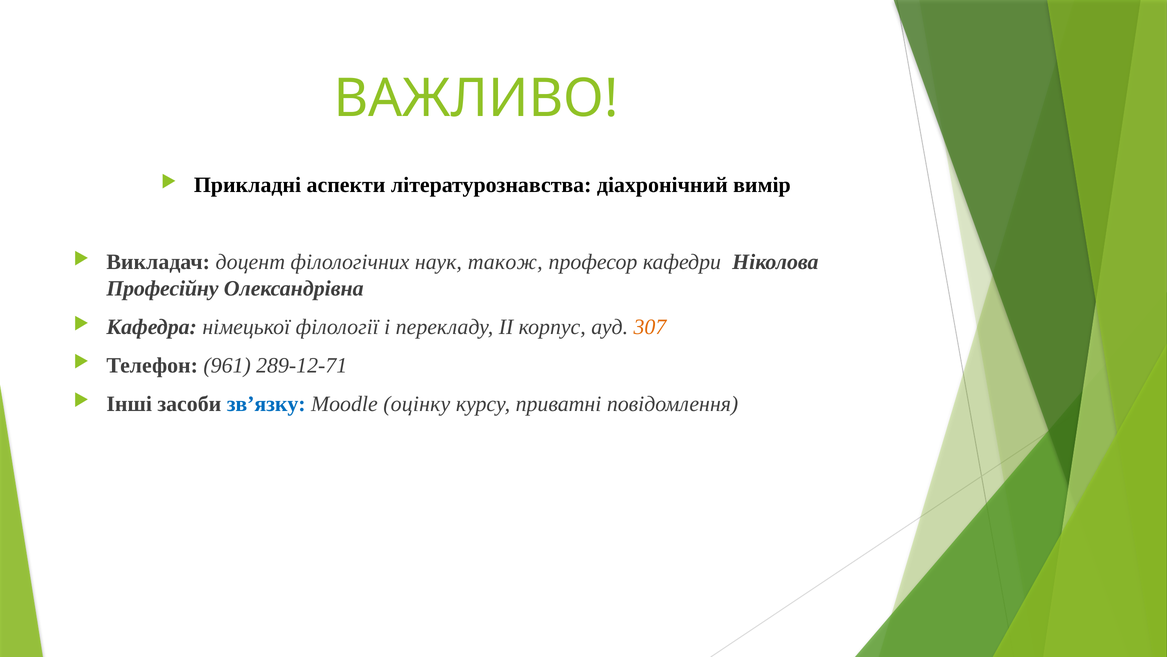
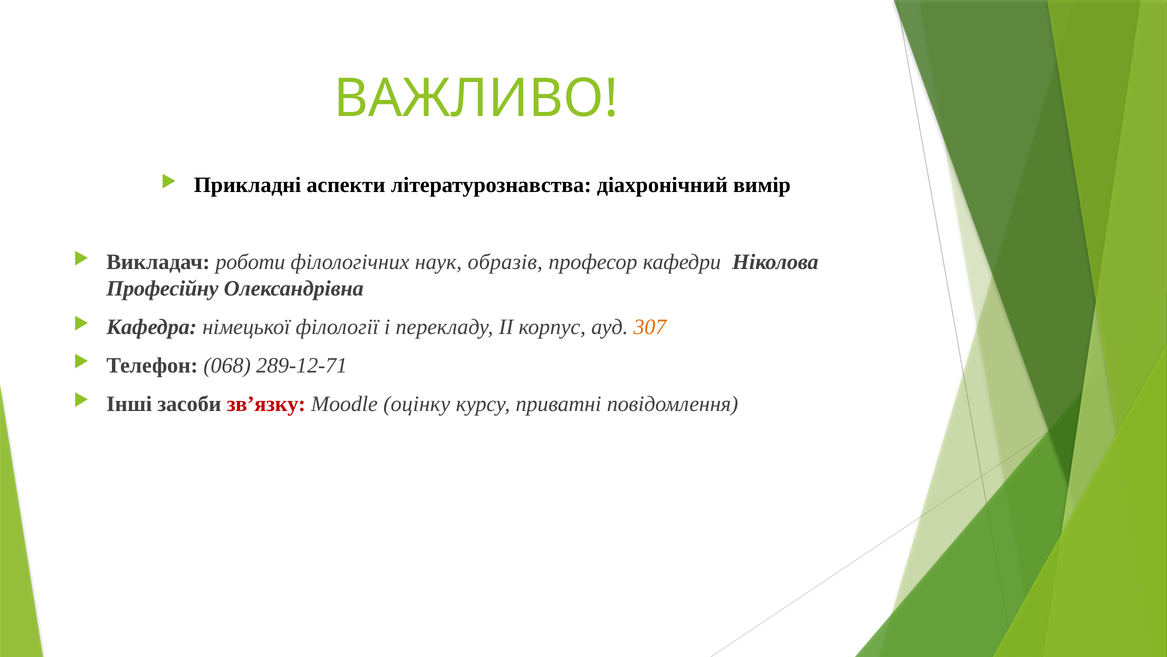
доцент: доцент -> роботи
також: також -> образів
961: 961 -> 068
зв’язку colour: blue -> red
